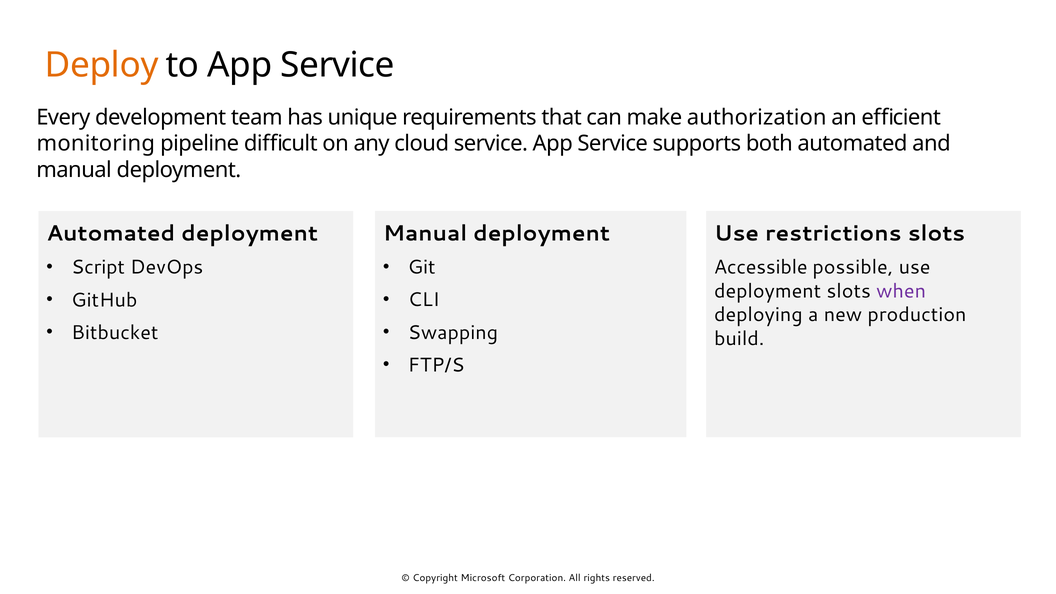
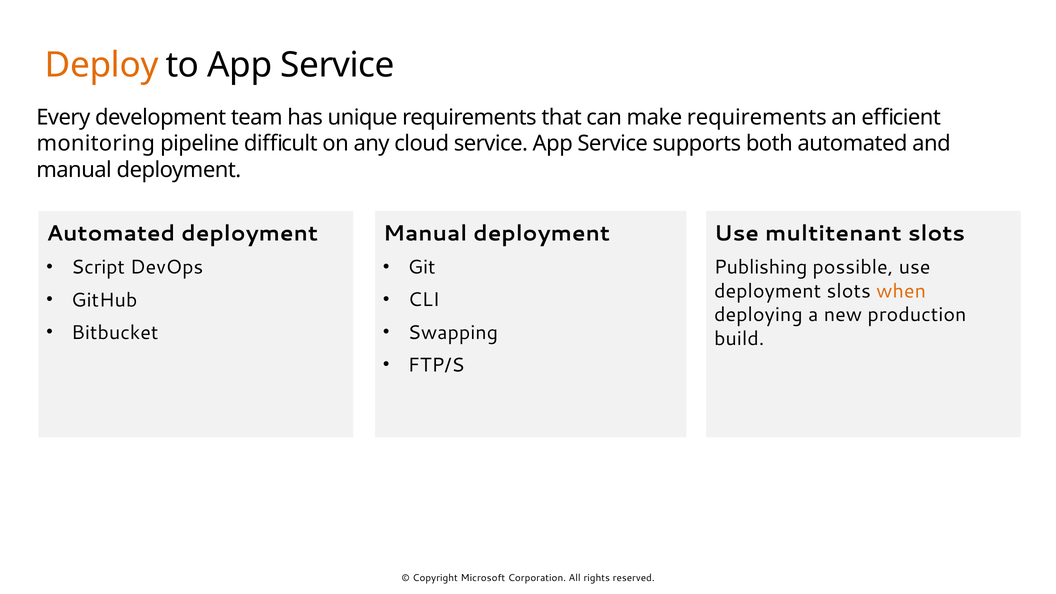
make authorization: authorization -> requirements
restrictions: restrictions -> multitenant
Accessible: Accessible -> Publishing
when colour: purple -> orange
